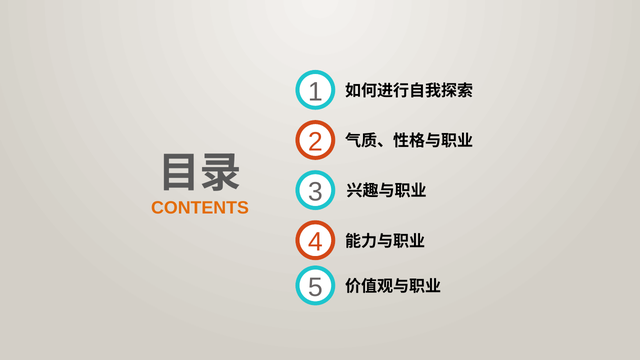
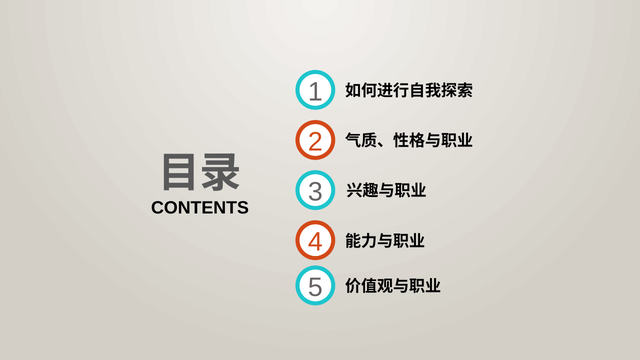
CONTENTS colour: orange -> black
